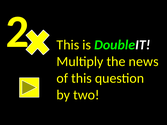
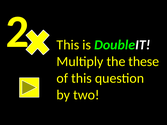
news: news -> these
